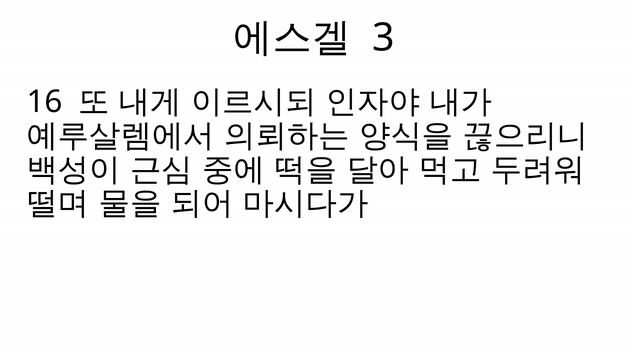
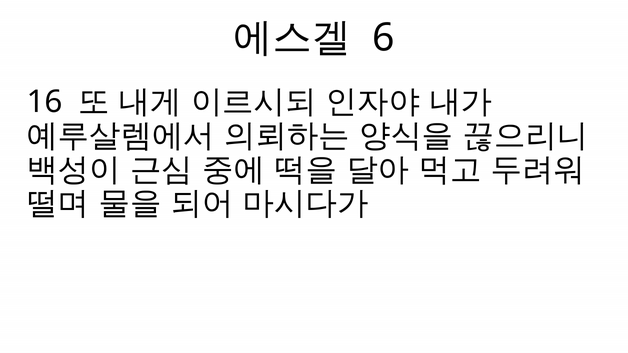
3: 3 -> 6
